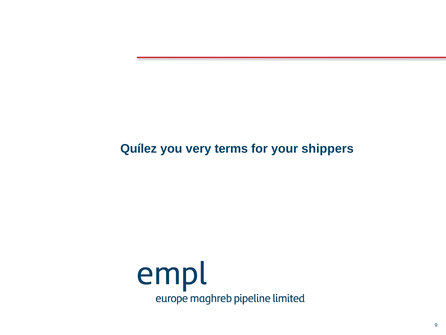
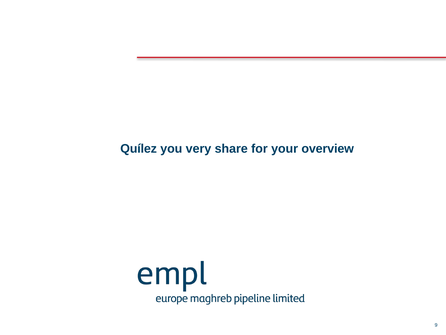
terms: terms -> share
shippers: shippers -> overview
